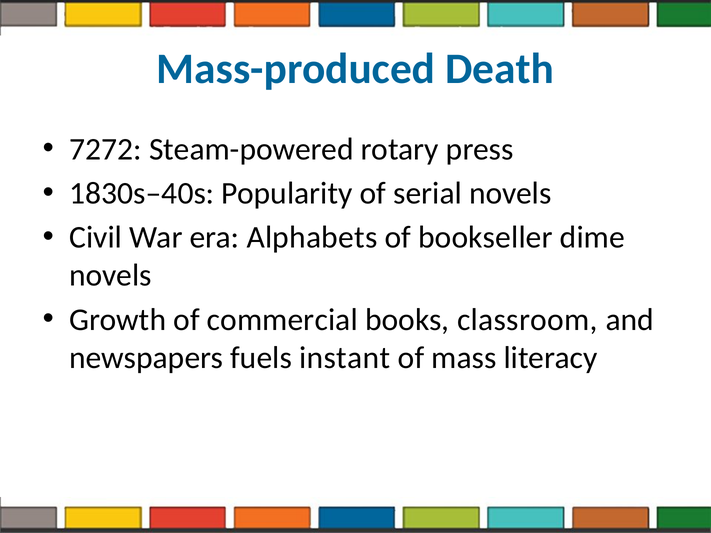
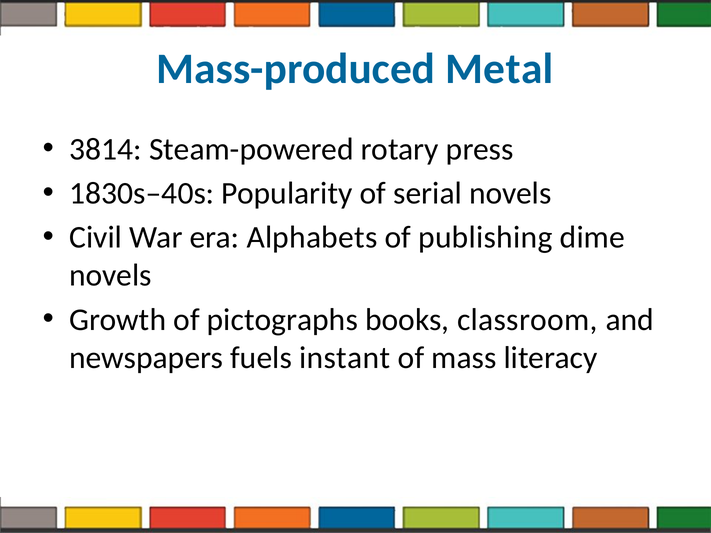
Death: Death -> Metal
7272: 7272 -> 3814
bookseller: bookseller -> publishing
commercial: commercial -> pictographs
